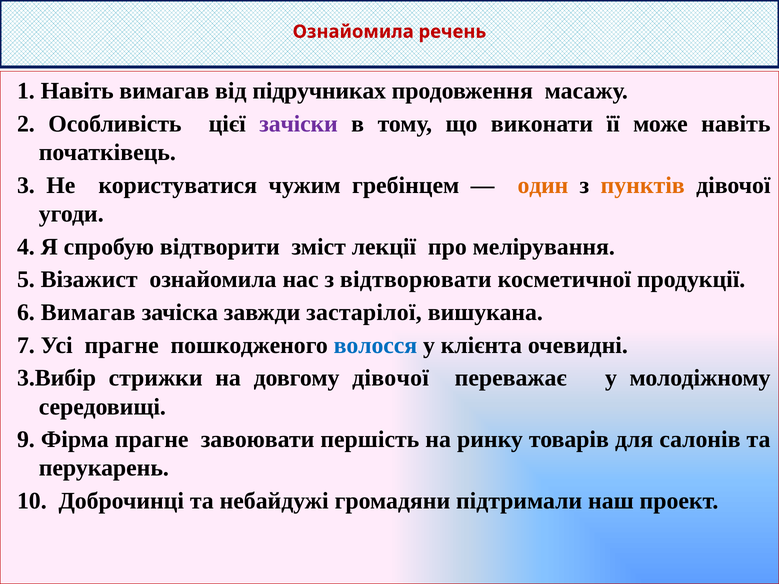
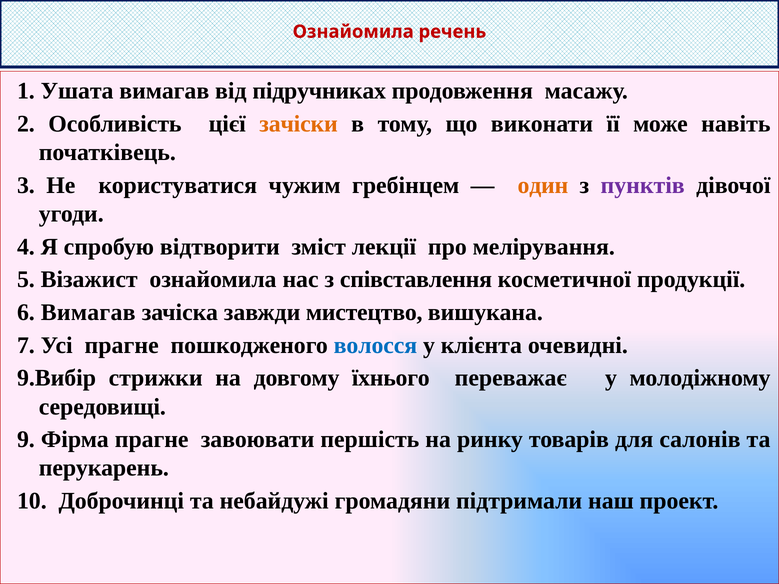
1 Навіть: Навіть -> Ушата
зачіски colour: purple -> orange
пунктів colour: orange -> purple
відтворювати: відтворювати -> співставлення
застарілої: застарілої -> мистецтво
3.Вибір: 3.Вибір -> 9.Вибір
довгому дівочої: дівочої -> їхнього
